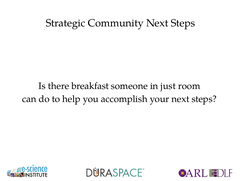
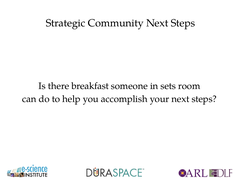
just: just -> sets
